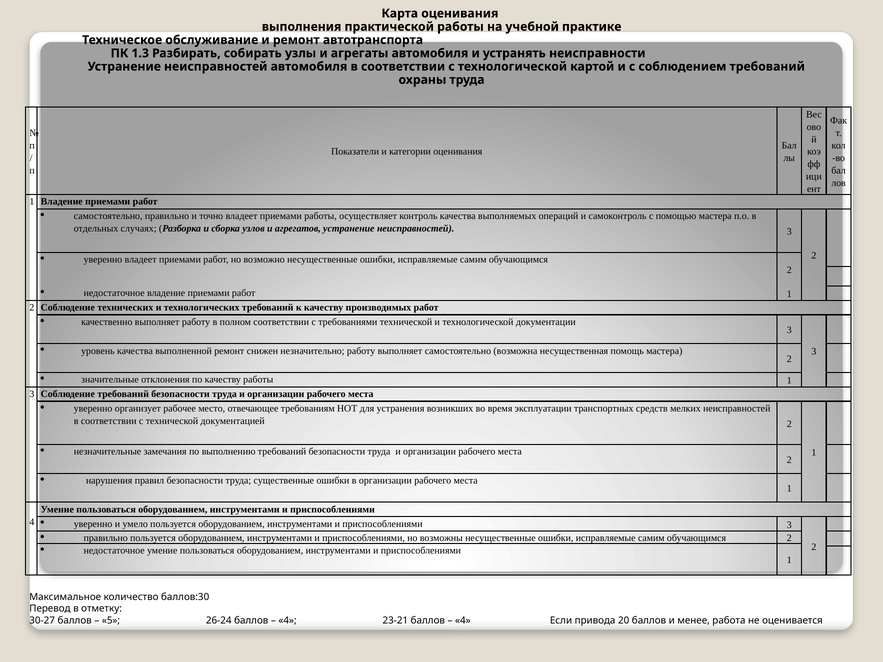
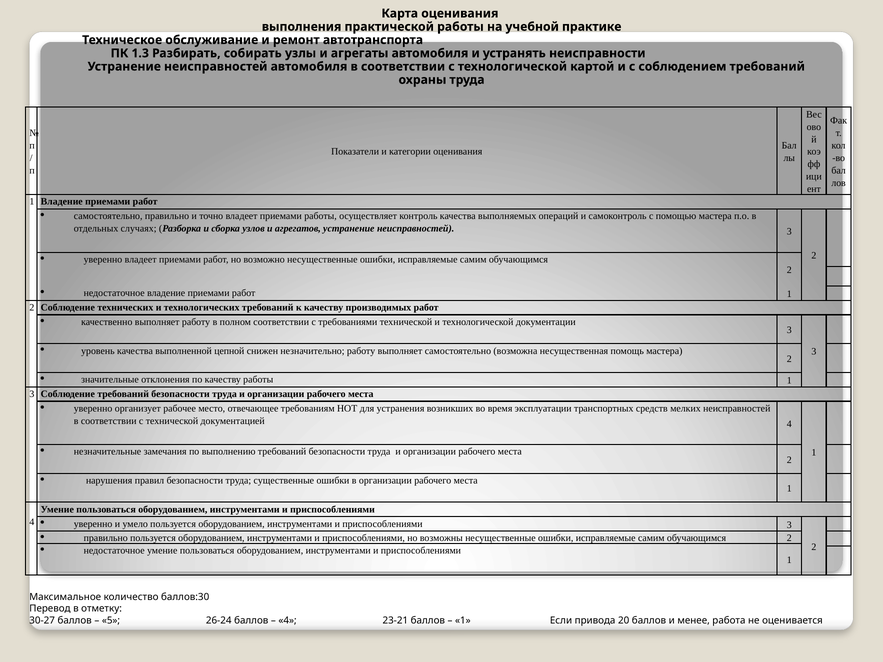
выполненной ремонт: ремонт -> цепной
документацией 2: 2 -> 4
4 at (463, 621): 4 -> 1
